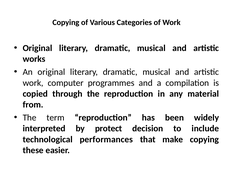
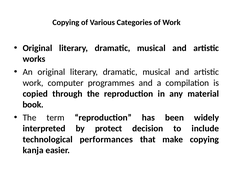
from: from -> book
these: these -> kanja
